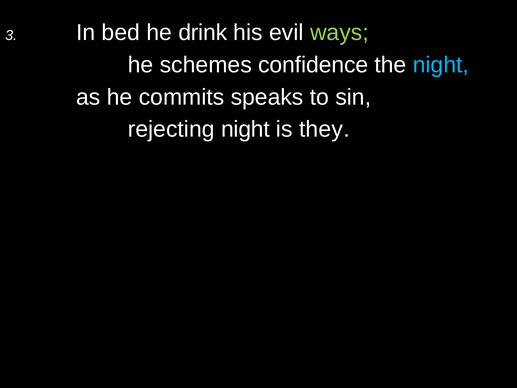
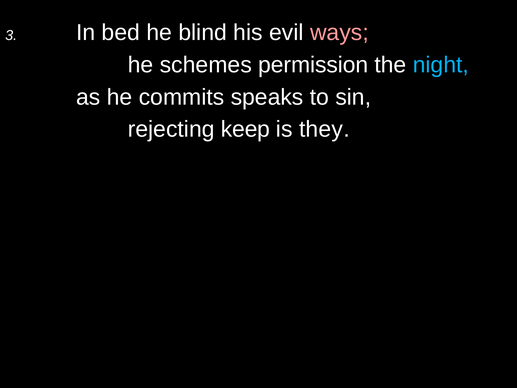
drink: drink -> blind
ways colour: light green -> pink
confidence: confidence -> permission
rejecting night: night -> keep
